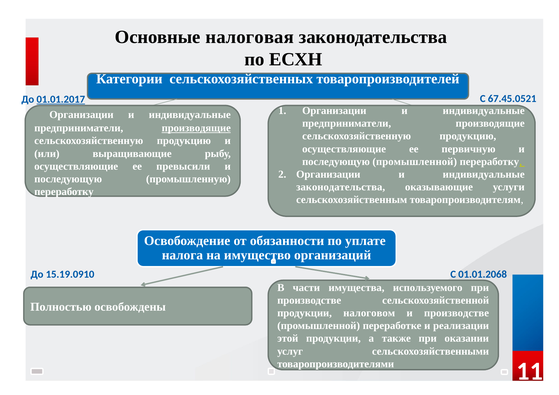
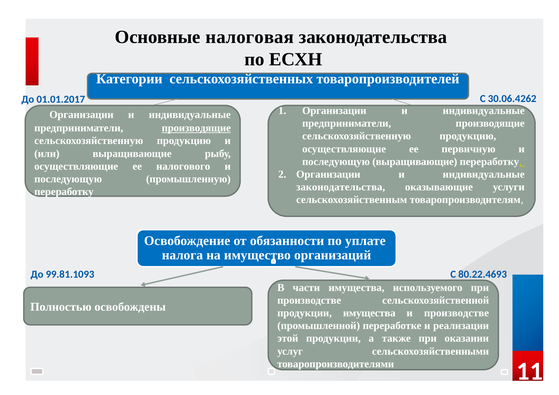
01.01.2017 underline: present -> none
67.45.0521: 67.45.0521 -> 30.06.4262
последующую промышленной: промышленной -> выращивающие
превысили: превысили -> налогового
15.19.0910: 15.19.0910 -> 99.81.1093
01.01.2068: 01.01.2068 -> 80.22.4693
продукции налоговом: налоговом -> имущества
